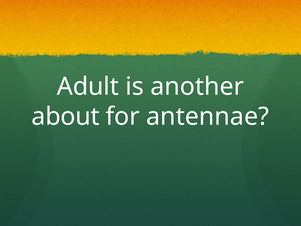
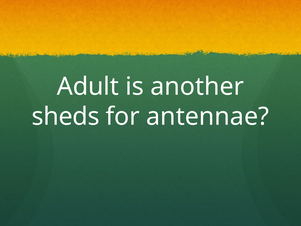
about: about -> sheds
